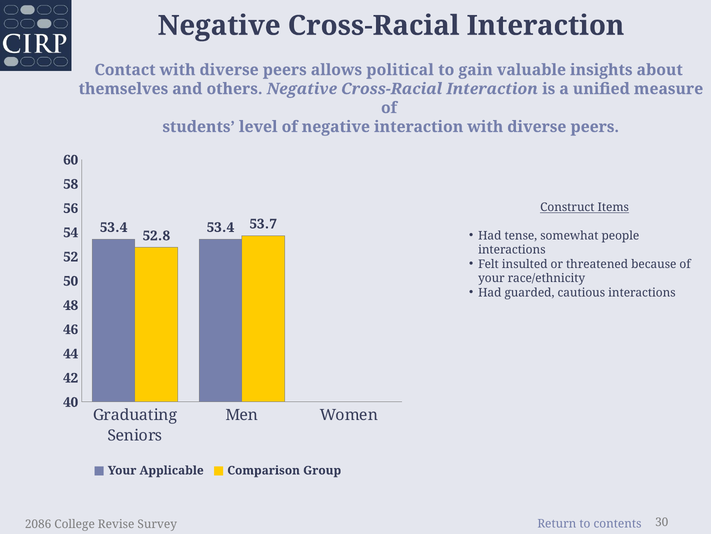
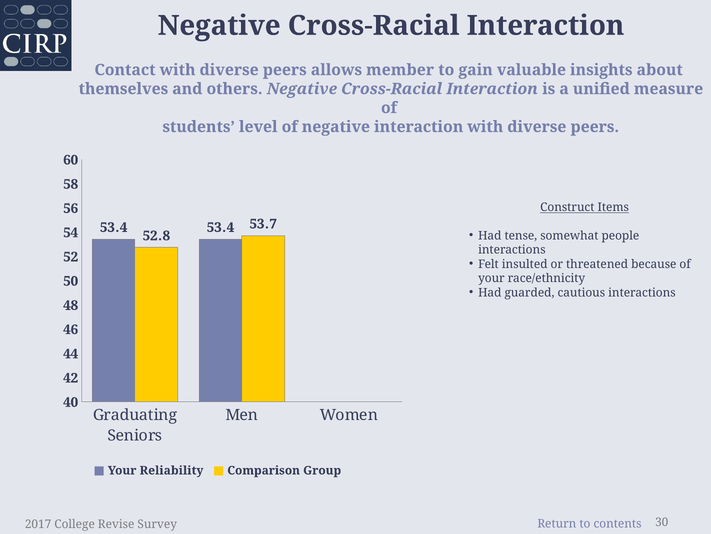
political: political -> member
Applicable: Applicable -> Reliability
2086: 2086 -> 2017
